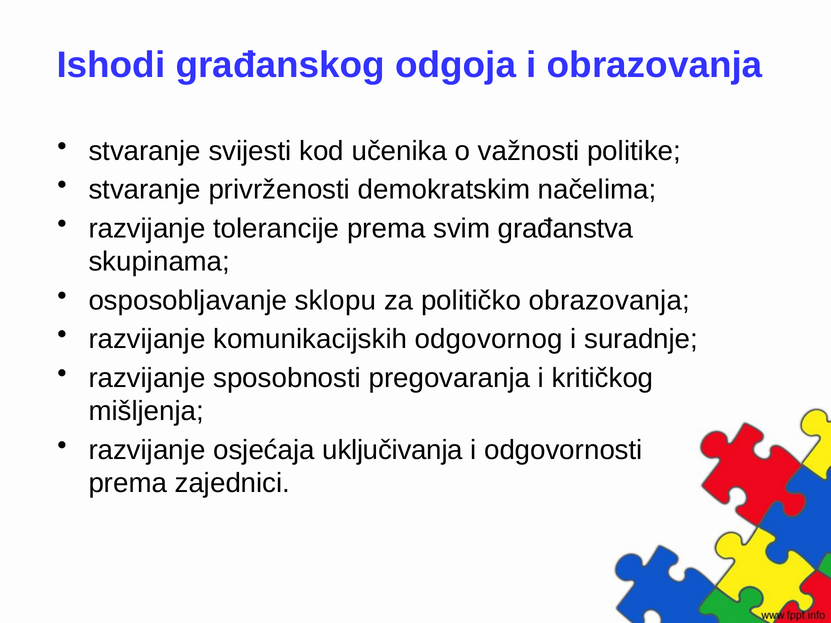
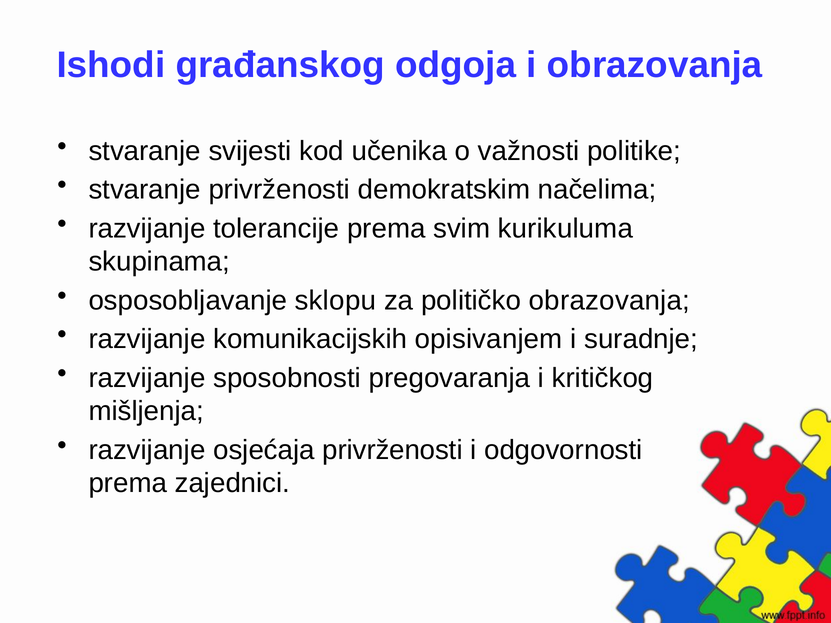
građanstva: građanstva -> kurikuluma
odgovornog: odgovornog -> opisivanjem
osjećaja uključivanja: uključivanja -> privrženosti
